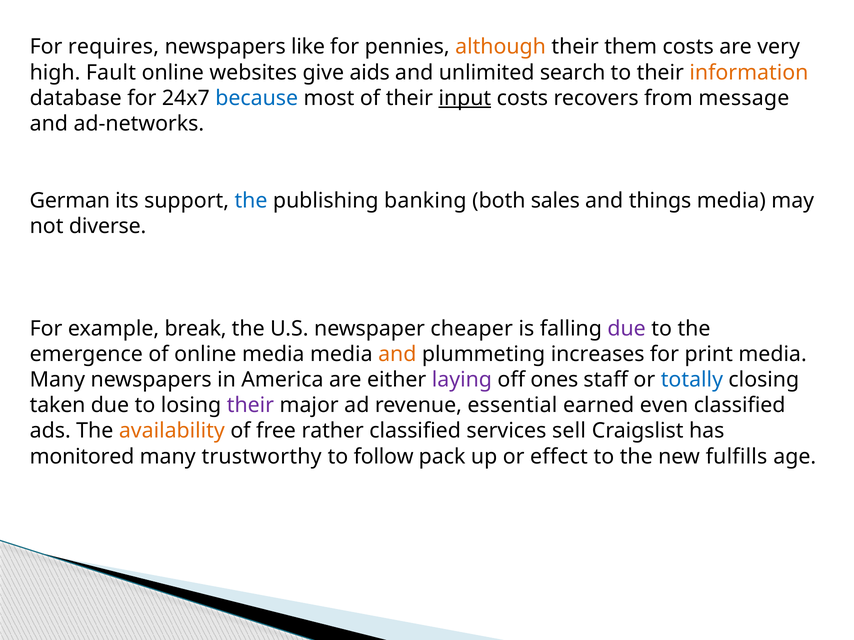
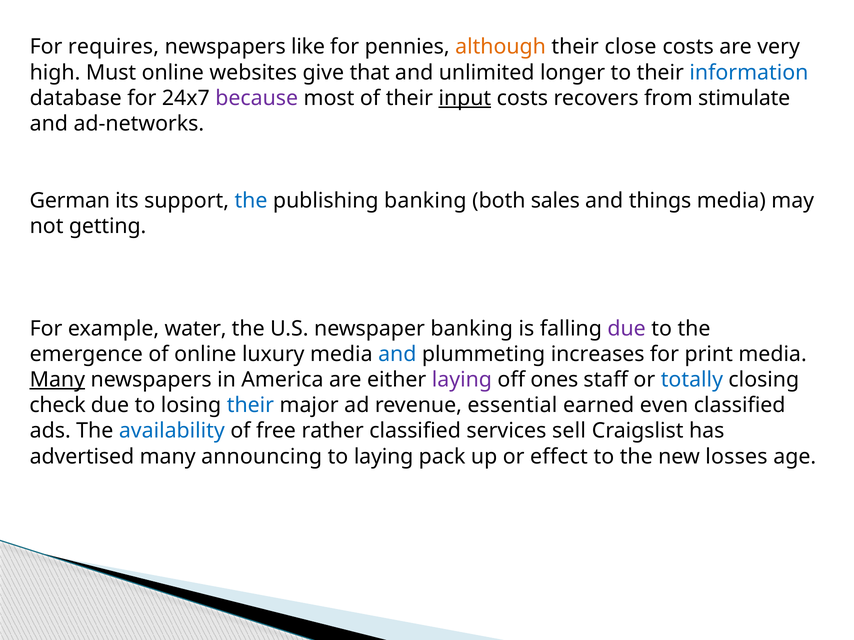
them: them -> close
Fault: Fault -> Must
aids: aids -> that
search: search -> longer
information colour: orange -> blue
because colour: blue -> purple
message: message -> stimulate
diverse: diverse -> getting
break: break -> water
newspaper cheaper: cheaper -> banking
online media: media -> luxury
and at (397, 354) colour: orange -> blue
Many at (57, 380) underline: none -> present
taken: taken -> check
their at (250, 406) colour: purple -> blue
availability colour: orange -> blue
monitored: monitored -> advertised
trustworthy: trustworthy -> announcing
to follow: follow -> laying
fulfills: fulfills -> losses
